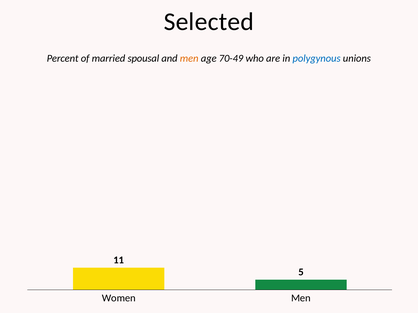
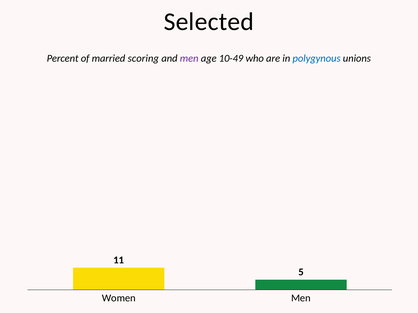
spousal: spousal -> scoring
men at (189, 58) colour: orange -> purple
70-49: 70-49 -> 10-49
